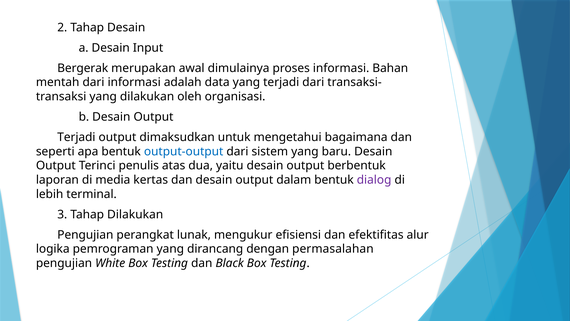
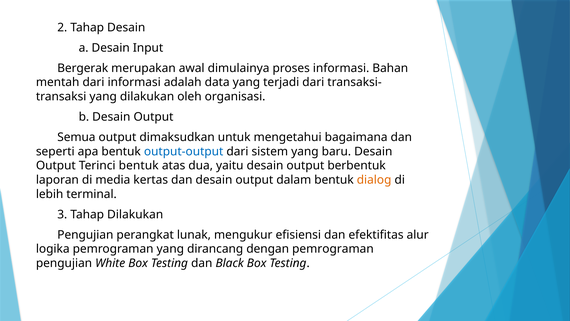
Terjadi at (76, 137): Terjadi -> Semua
Terinci penulis: penulis -> bentuk
dialog colour: purple -> orange
dengan permasalahan: permasalahan -> pemrograman
